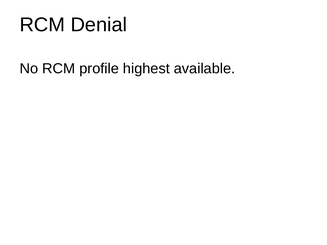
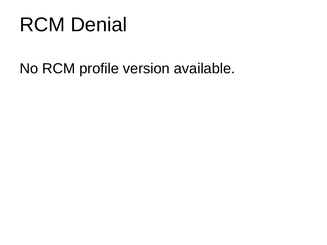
highest: highest -> version
